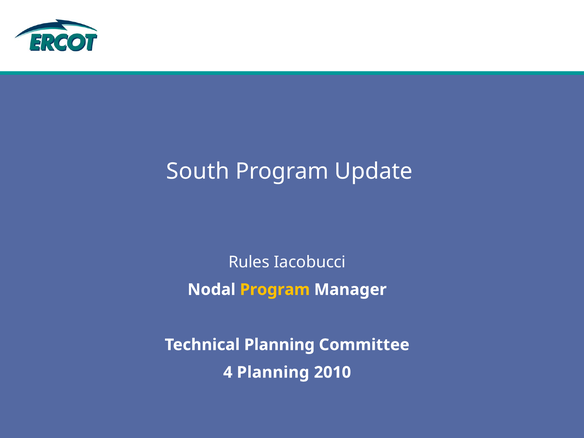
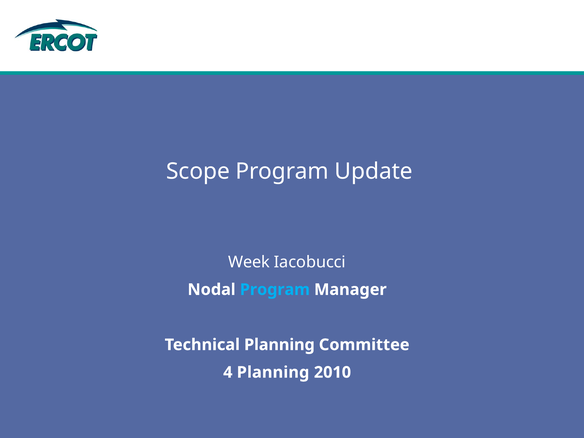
South: South -> Scope
Rules: Rules -> Week
Program at (275, 290) colour: yellow -> light blue
